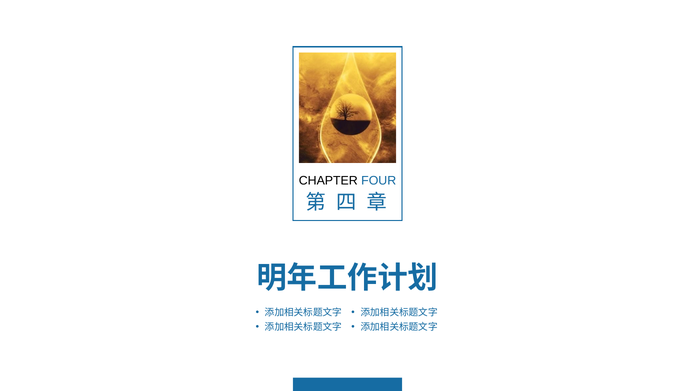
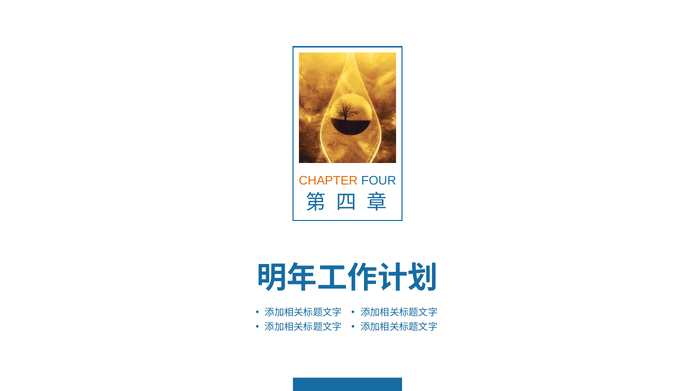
CHAPTER colour: black -> orange
